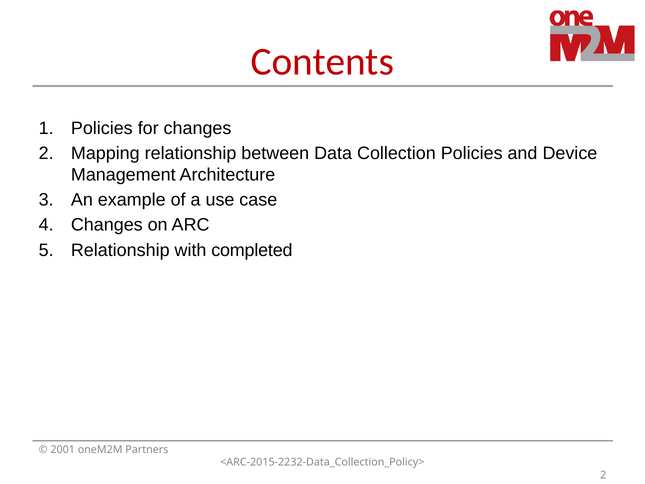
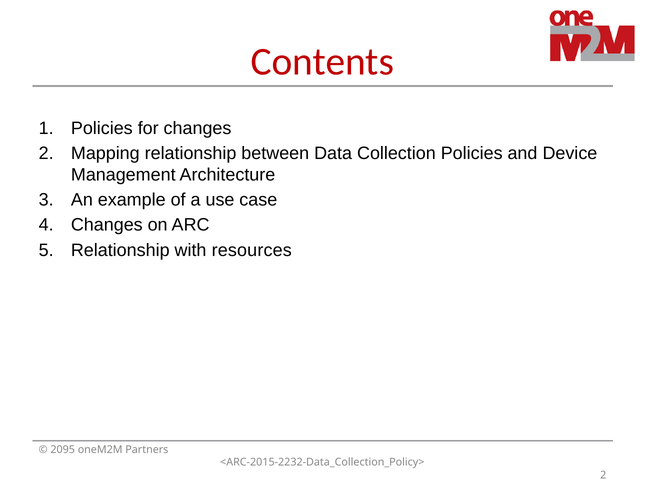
completed: completed -> resources
2001: 2001 -> 2095
